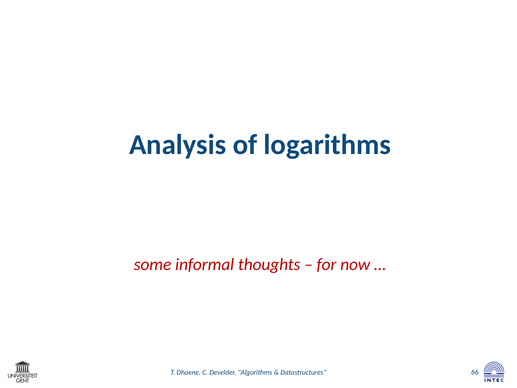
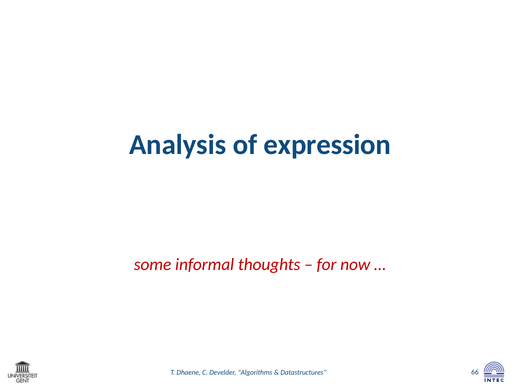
logarithms: logarithms -> expression
